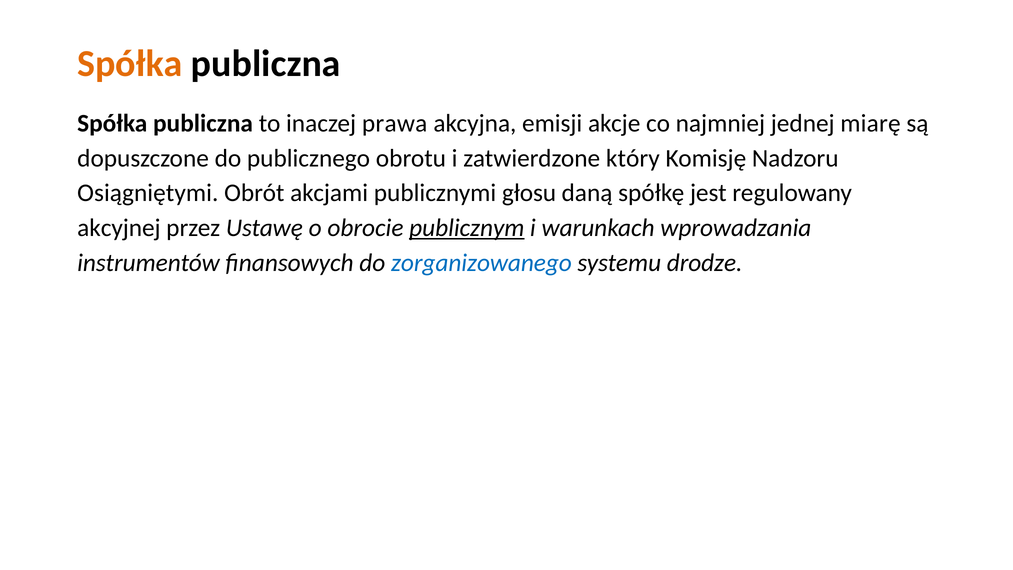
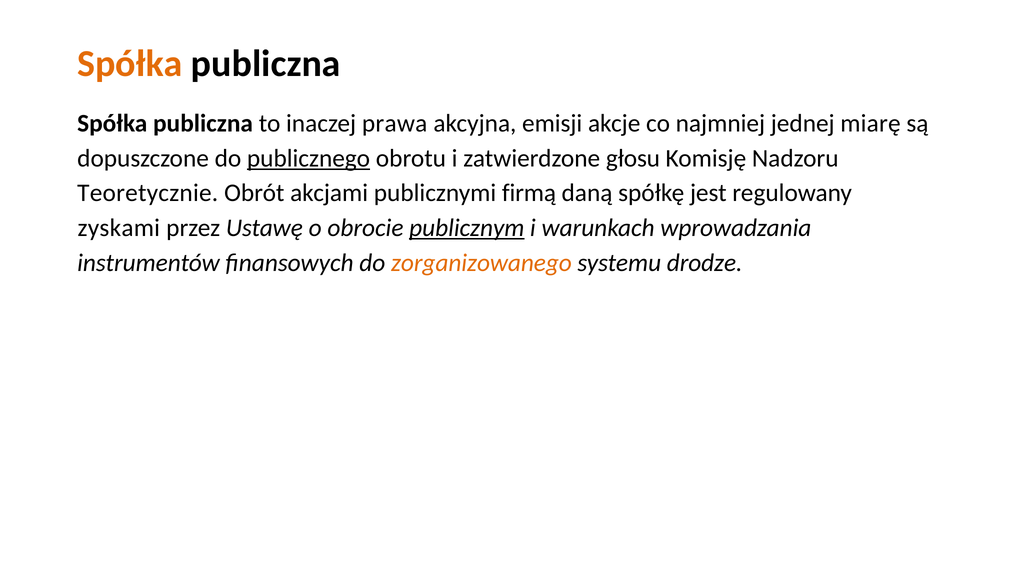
publicznego underline: none -> present
który: który -> głosu
Osiągniętymi: Osiągniętymi -> Teoretycznie
głosu: głosu -> firmą
akcyjnej: akcyjnej -> zyskami
zorganizowanego colour: blue -> orange
